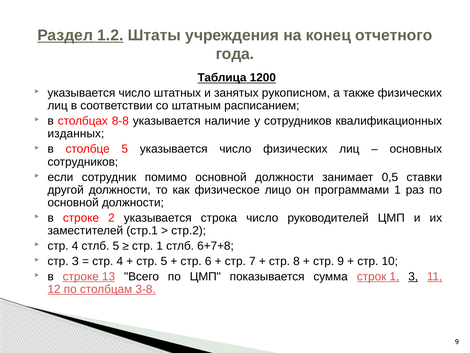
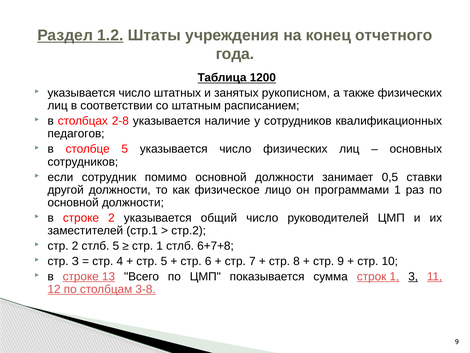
8-8: 8-8 -> 2-8
изданных: изданных -> педагогов
строка: строка -> общий
4 at (75, 246): 4 -> 2
